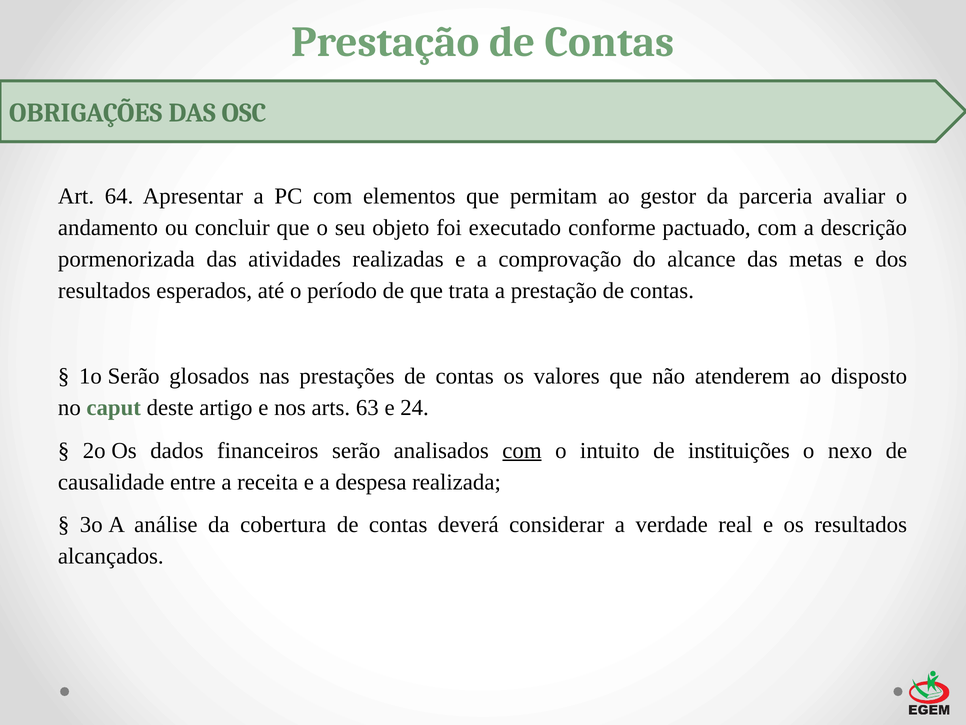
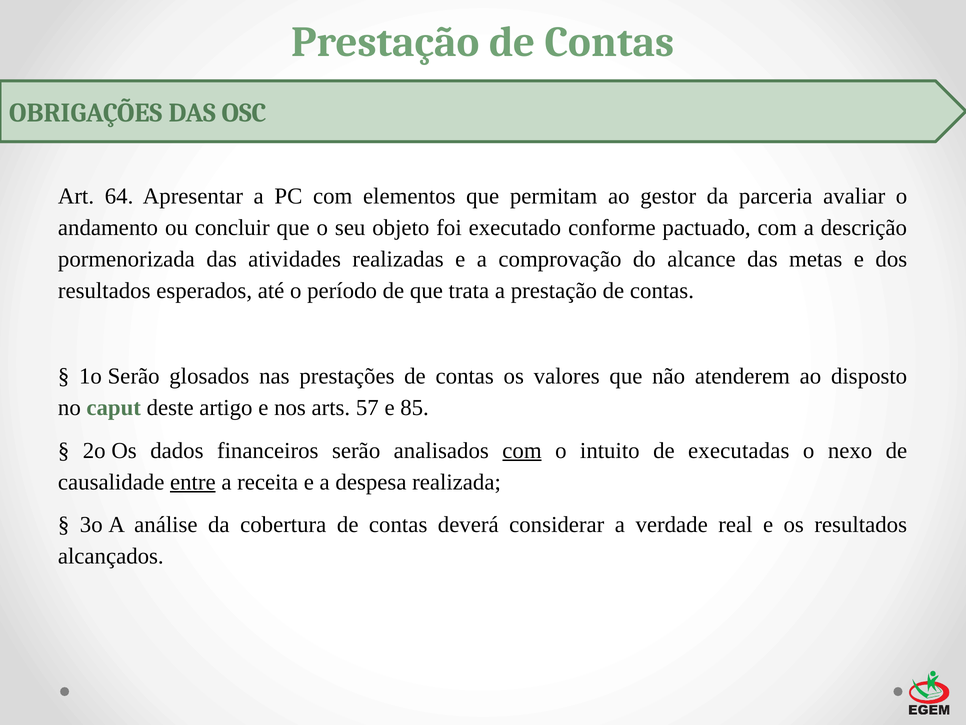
63: 63 -> 57
24: 24 -> 85
instituições: instituições -> executadas
entre underline: none -> present
